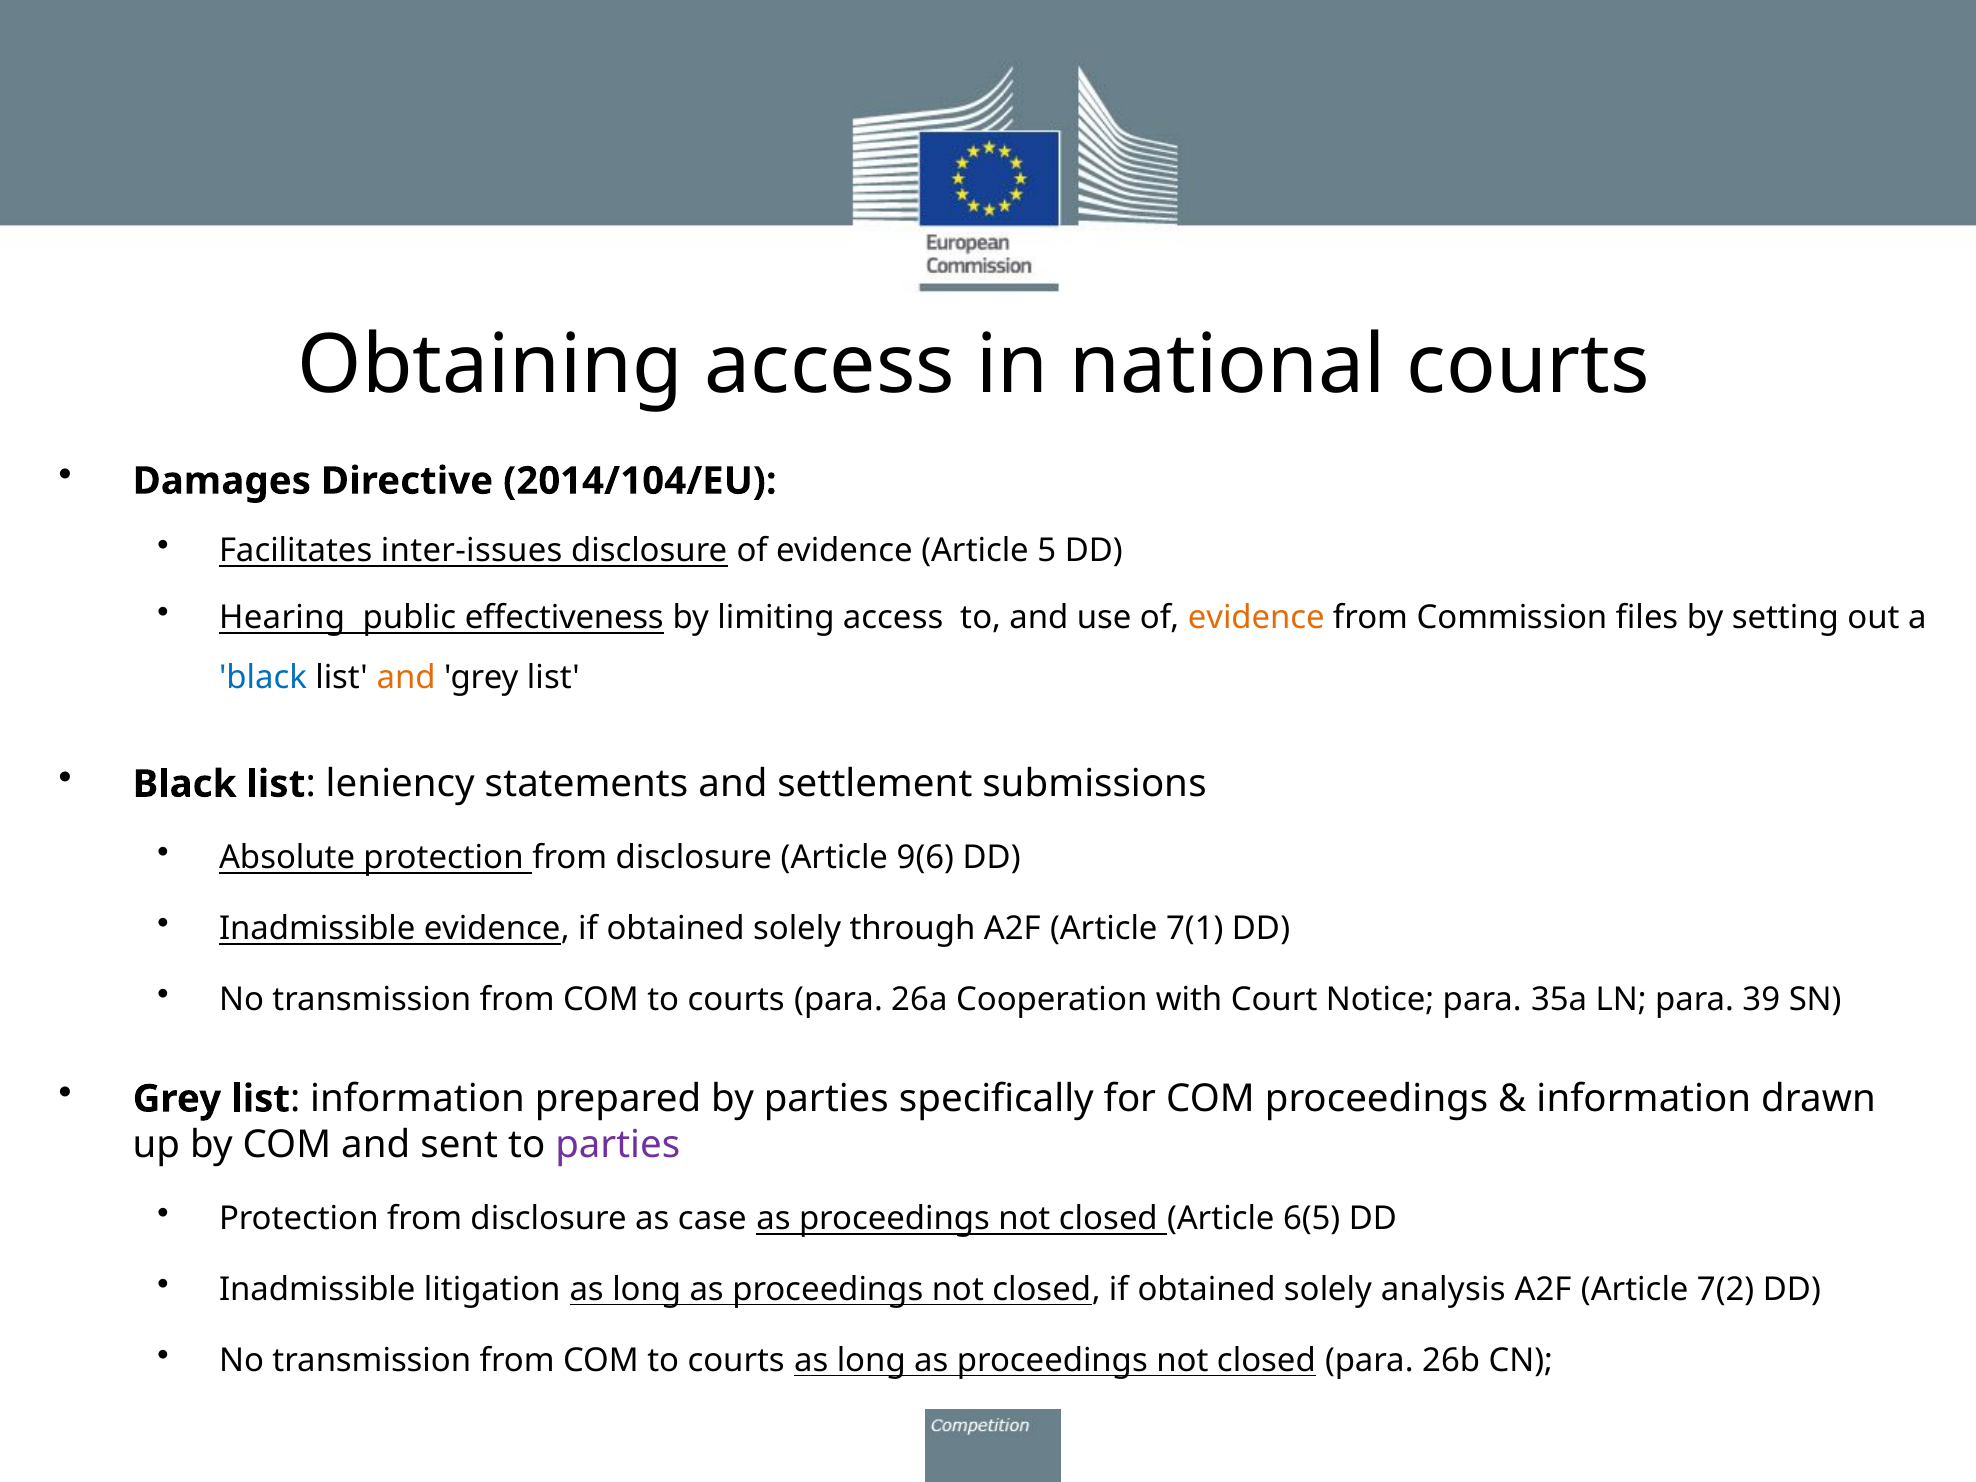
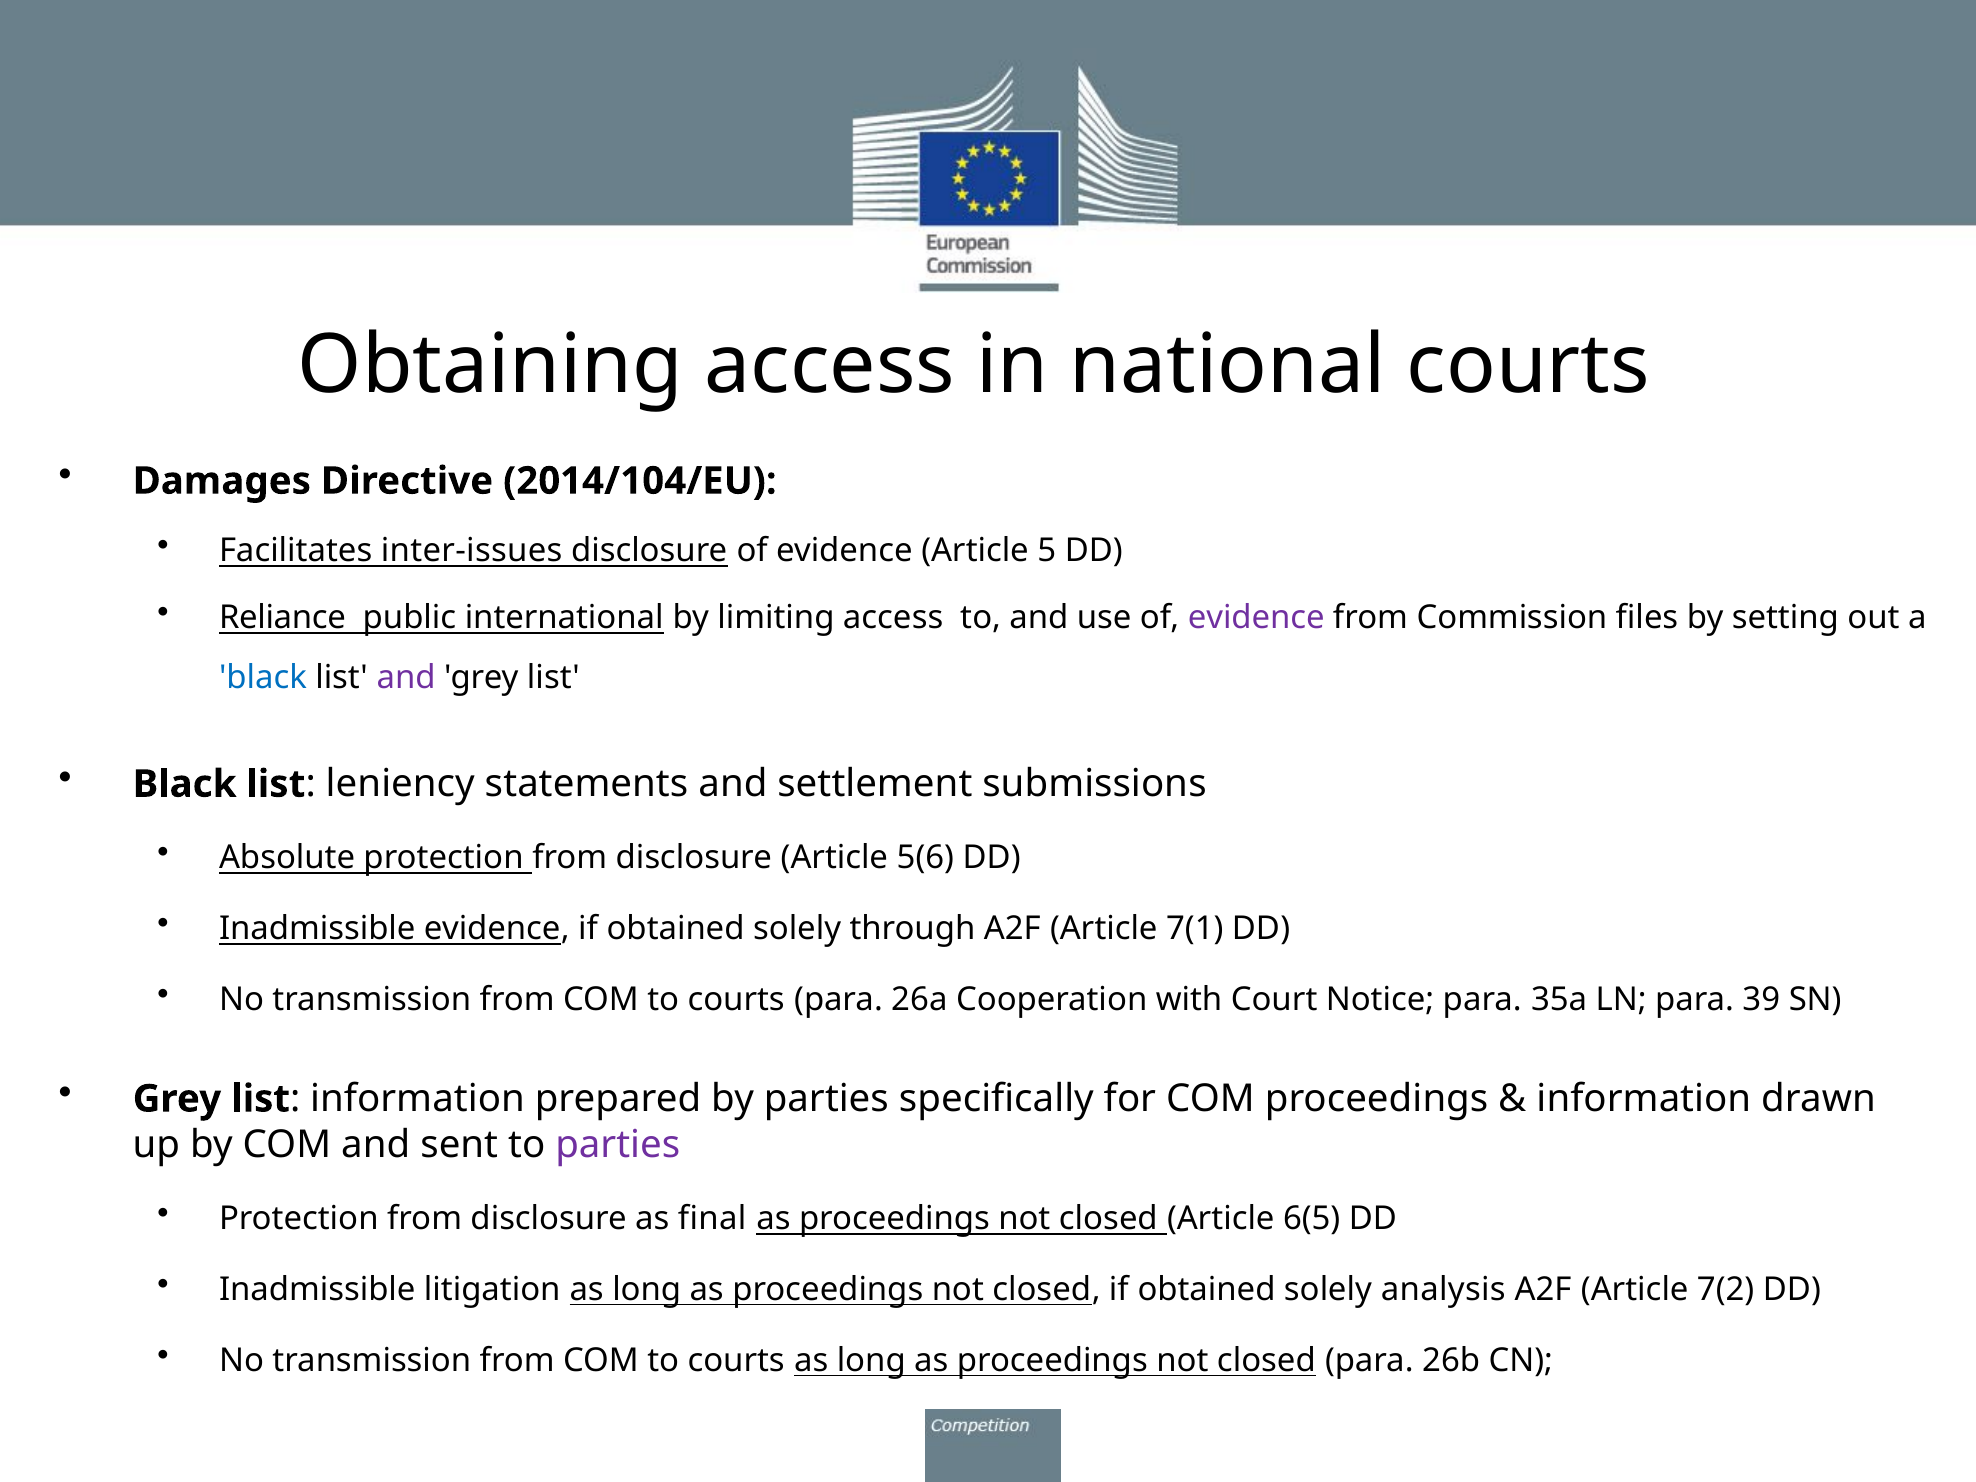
Hearing: Hearing -> Reliance
effectiveness: effectiveness -> international
evidence at (1256, 618) colour: orange -> purple
and at (406, 677) colour: orange -> purple
9(6: 9(6 -> 5(6
case: case -> final
